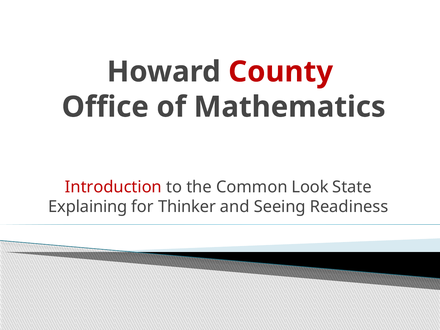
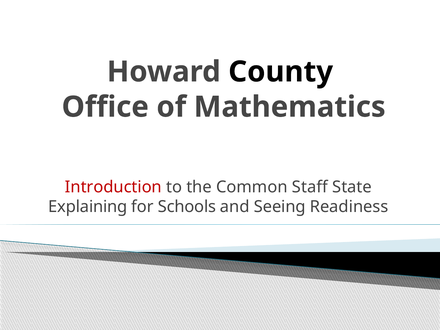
County colour: red -> black
Look: Look -> Staff
Thinker: Thinker -> Schools
